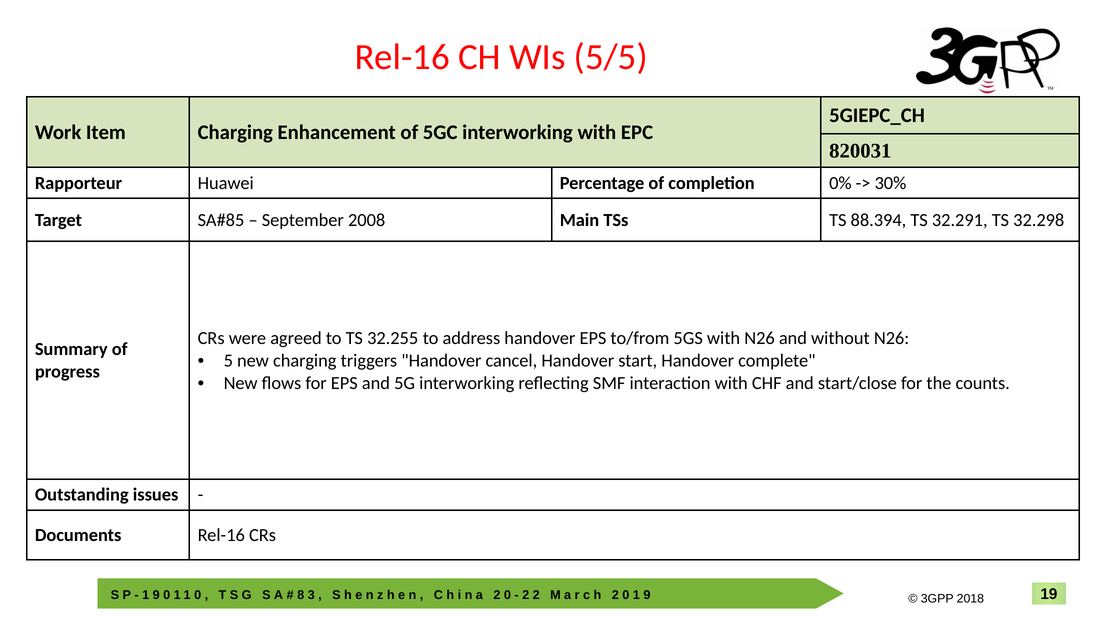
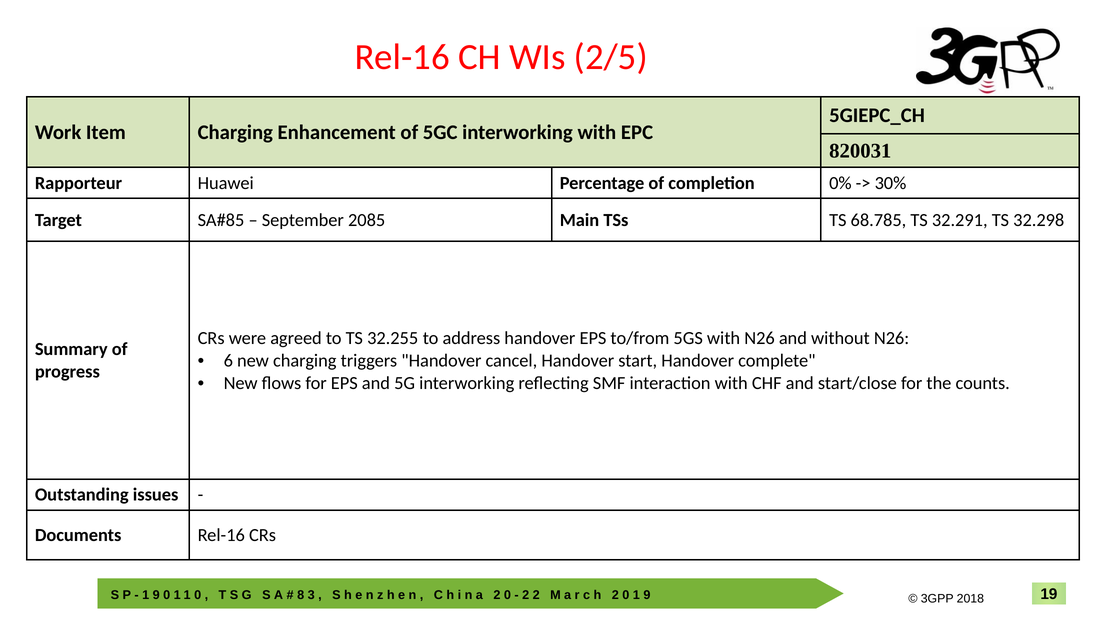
5/5: 5/5 -> 2/5
2008: 2008 -> 2085
88.394: 88.394 -> 68.785
5: 5 -> 6
